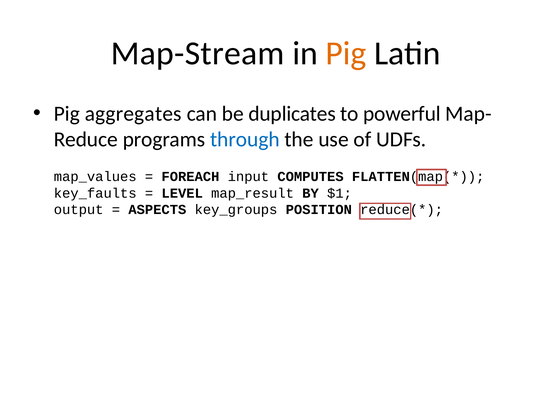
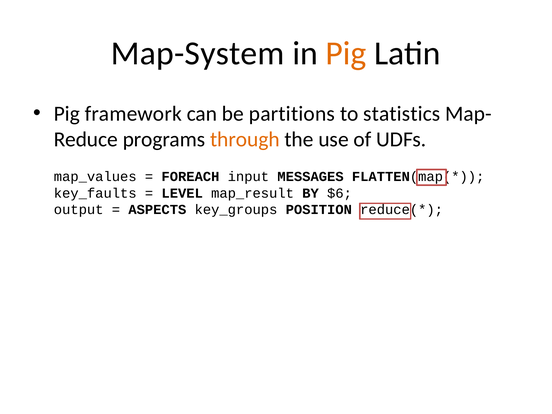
Map-Stream: Map-Stream -> Map-System
aggregates: aggregates -> framework
duplicates: duplicates -> partitions
powerful: powerful -> statistics
through colour: blue -> orange
COMPUTES: COMPUTES -> MESSAGES
$1: $1 -> $6
